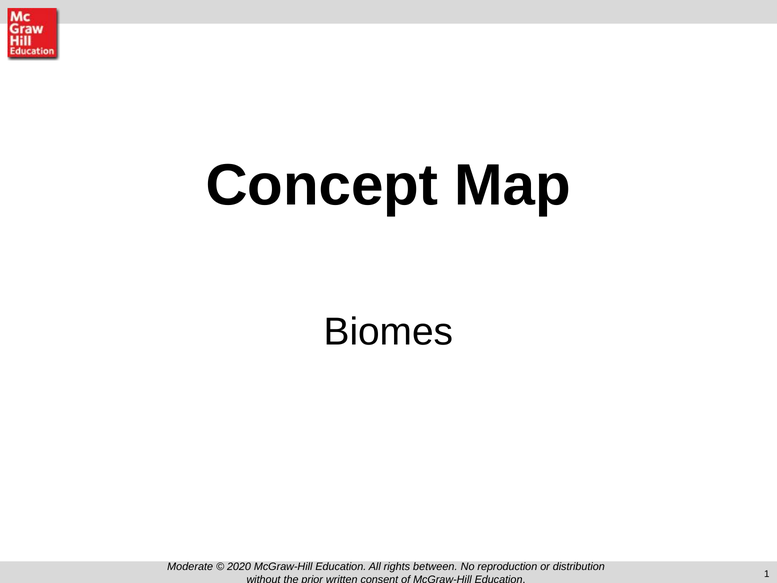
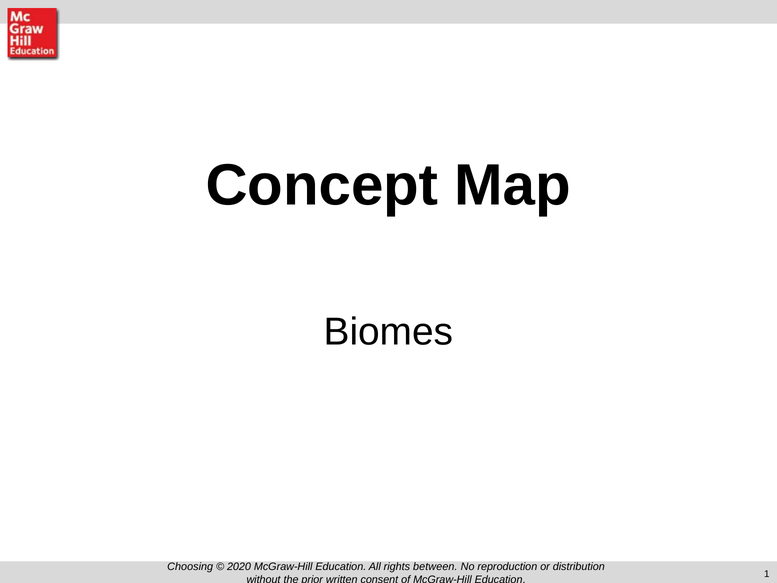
Moderate: Moderate -> Choosing
